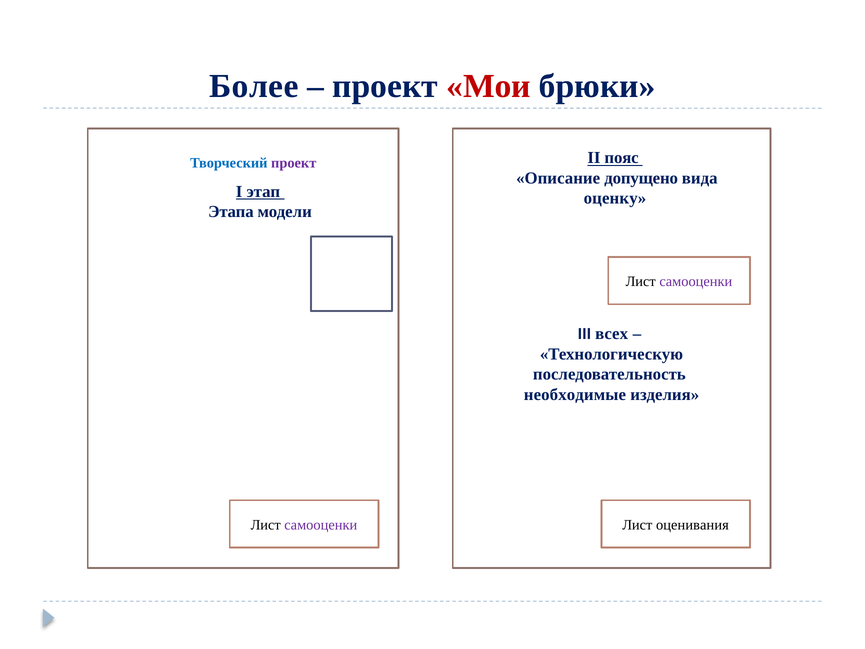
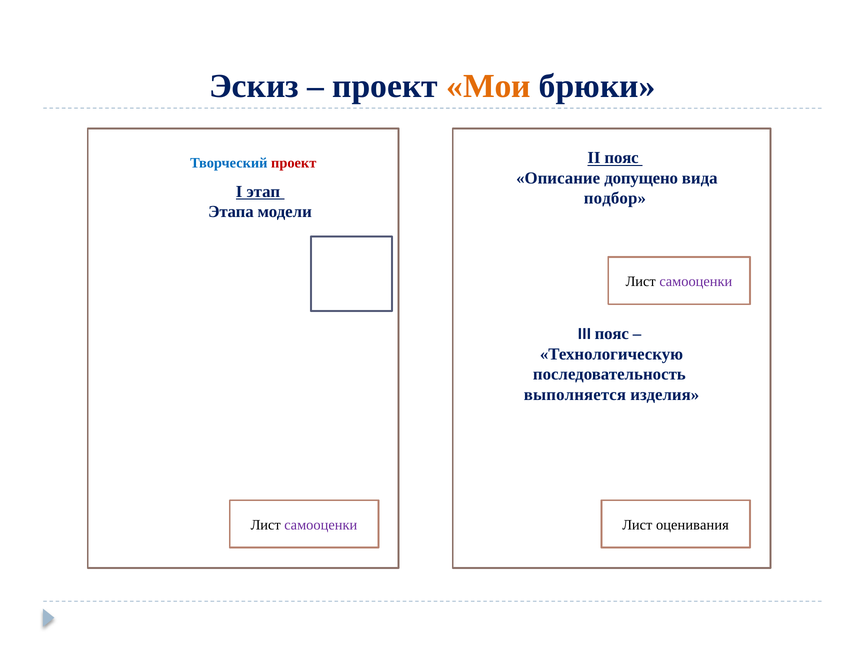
Более: Более -> Эскиз
Мои colour: red -> orange
проект at (294, 163) colour: purple -> red
оценку: оценку -> подбор
III всех: всех -> пояс
необходимые: необходимые -> выполняется
